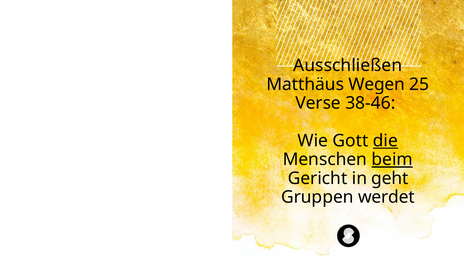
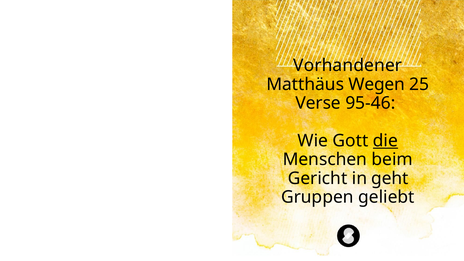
Ausschließen: Ausschließen -> Vorhandener
38-46: 38-46 -> 95-46
beim underline: present -> none
werdet: werdet -> geliebt
